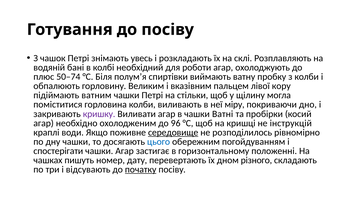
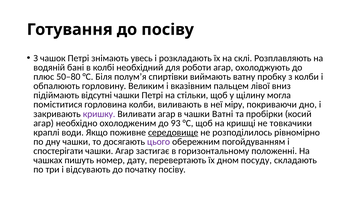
50–74: 50–74 -> 50–80
кору: кору -> вниз
ватним: ватним -> відсутні
96: 96 -> 93
інструкцій: інструкцій -> товкачики
цього colour: blue -> purple
різного: різного -> посуду
початку underline: present -> none
